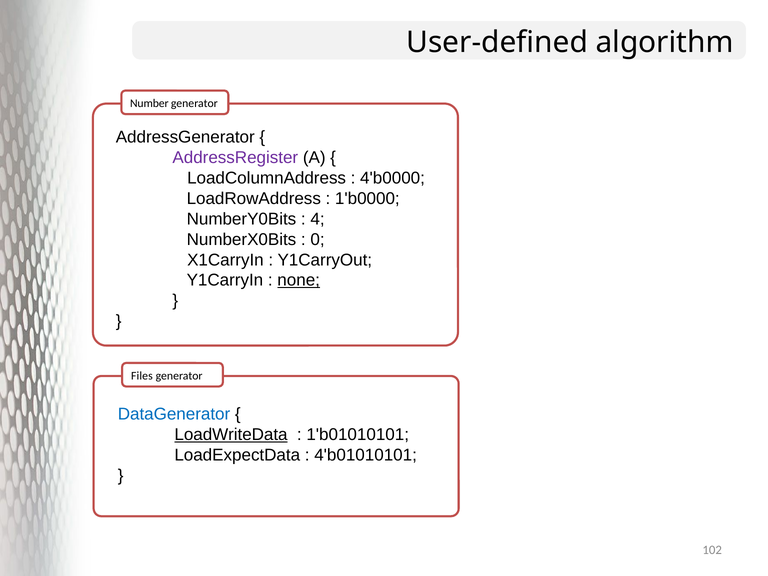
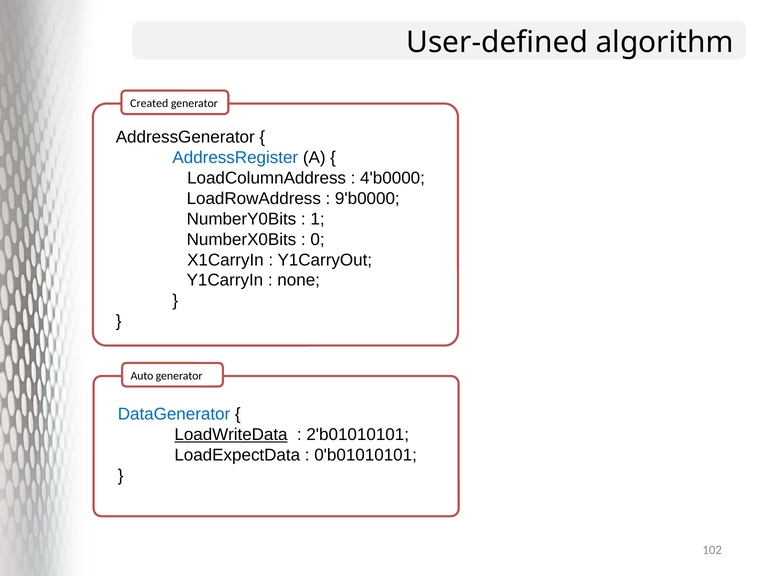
Number: Number -> Created
AddressRegister colour: purple -> blue
1'b0000: 1'b0000 -> 9'b0000
4: 4 -> 1
none underline: present -> none
Files: Files -> Auto
1'b01010101: 1'b01010101 -> 2'b01010101
4'b01010101: 4'b01010101 -> 0'b01010101
